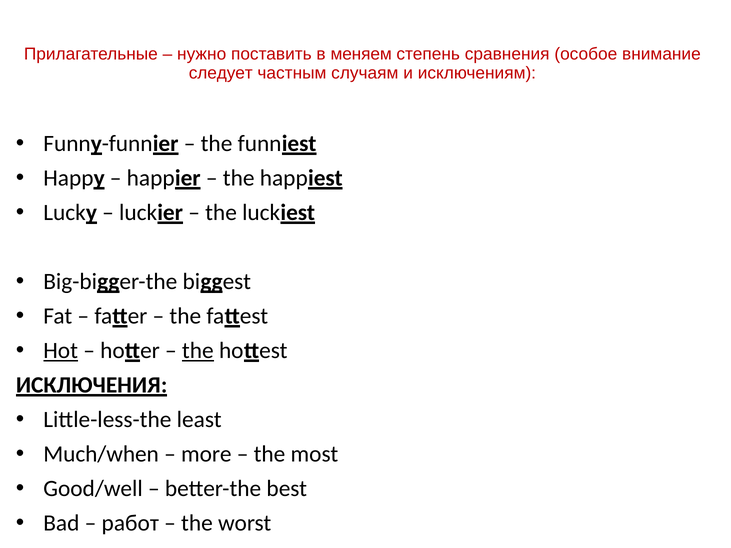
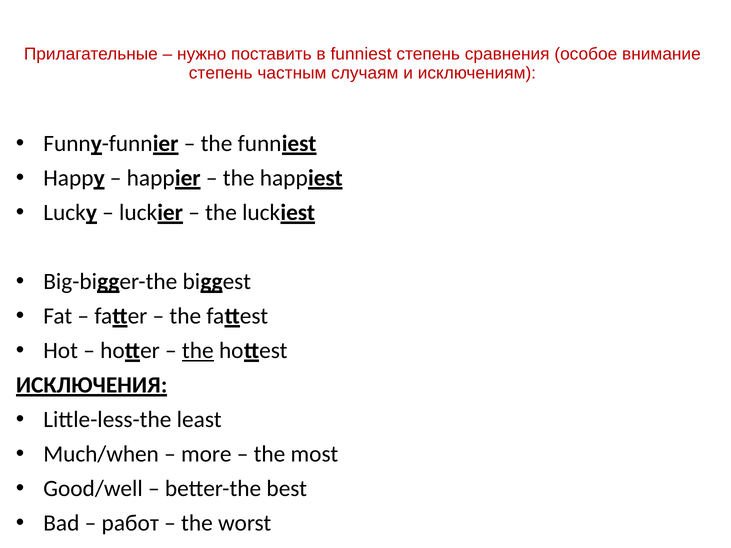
в меняем: меняем -> funniest
следует at (221, 73): следует -> степень
Hot underline: present -> none
